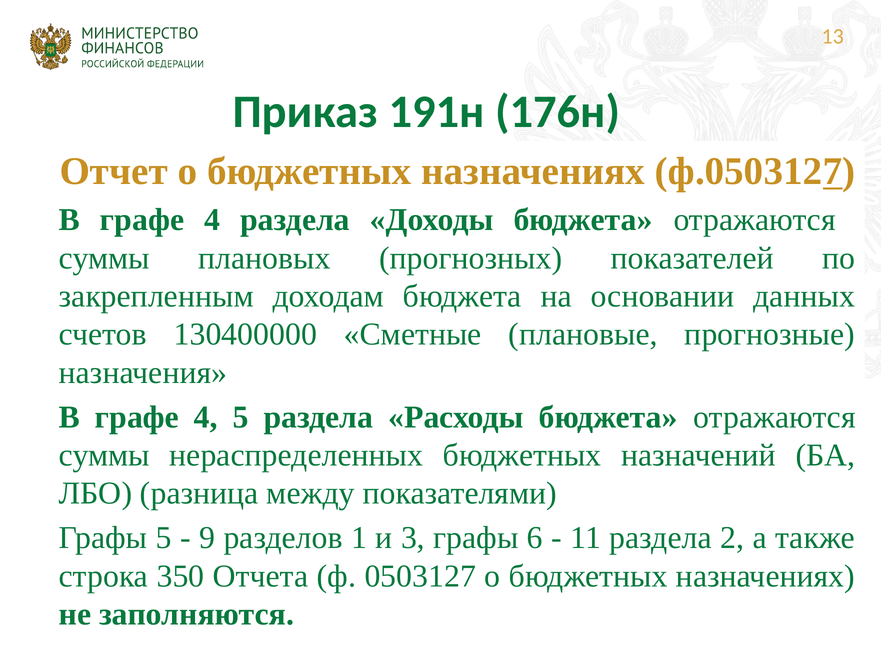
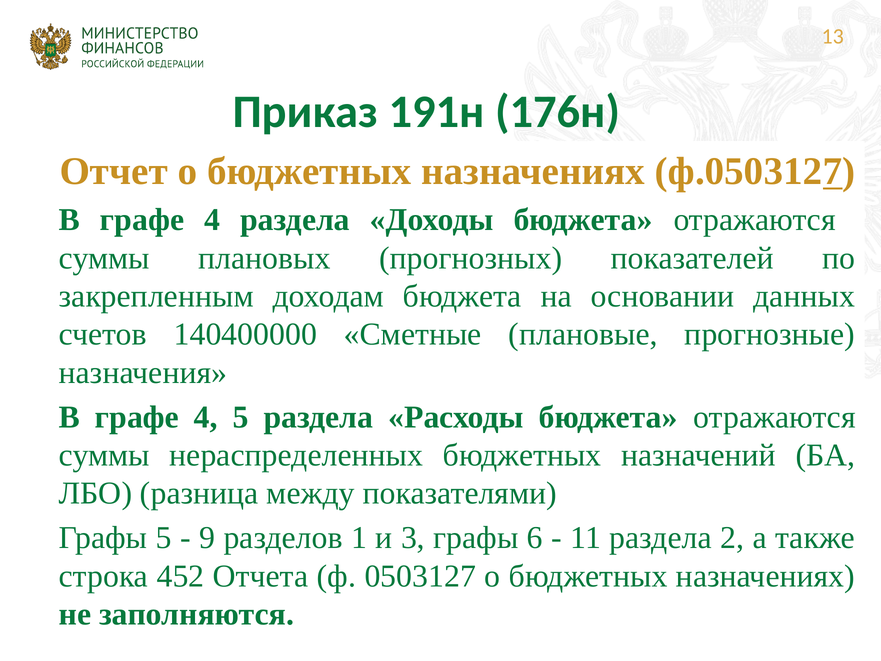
130400000: 130400000 -> 140400000
350: 350 -> 452
